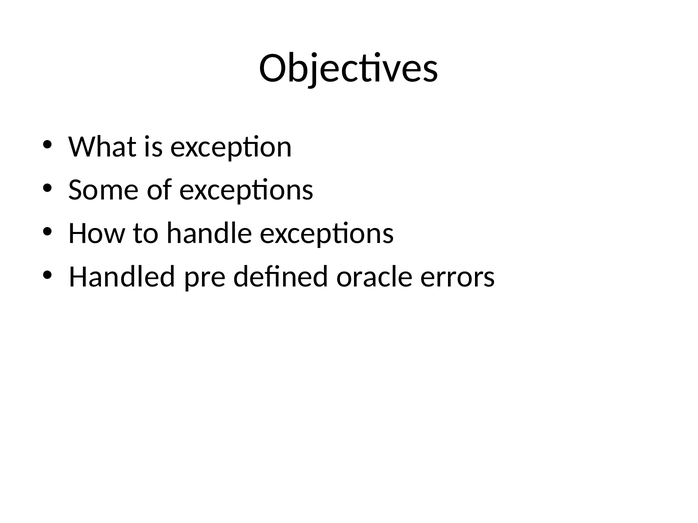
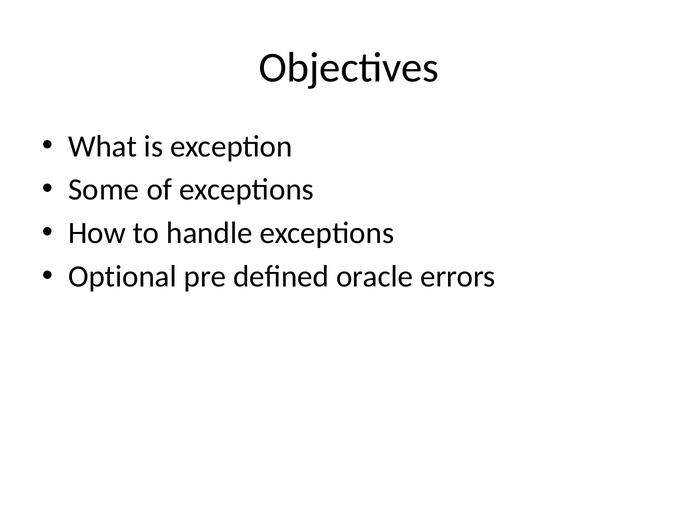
Handled: Handled -> Optional
